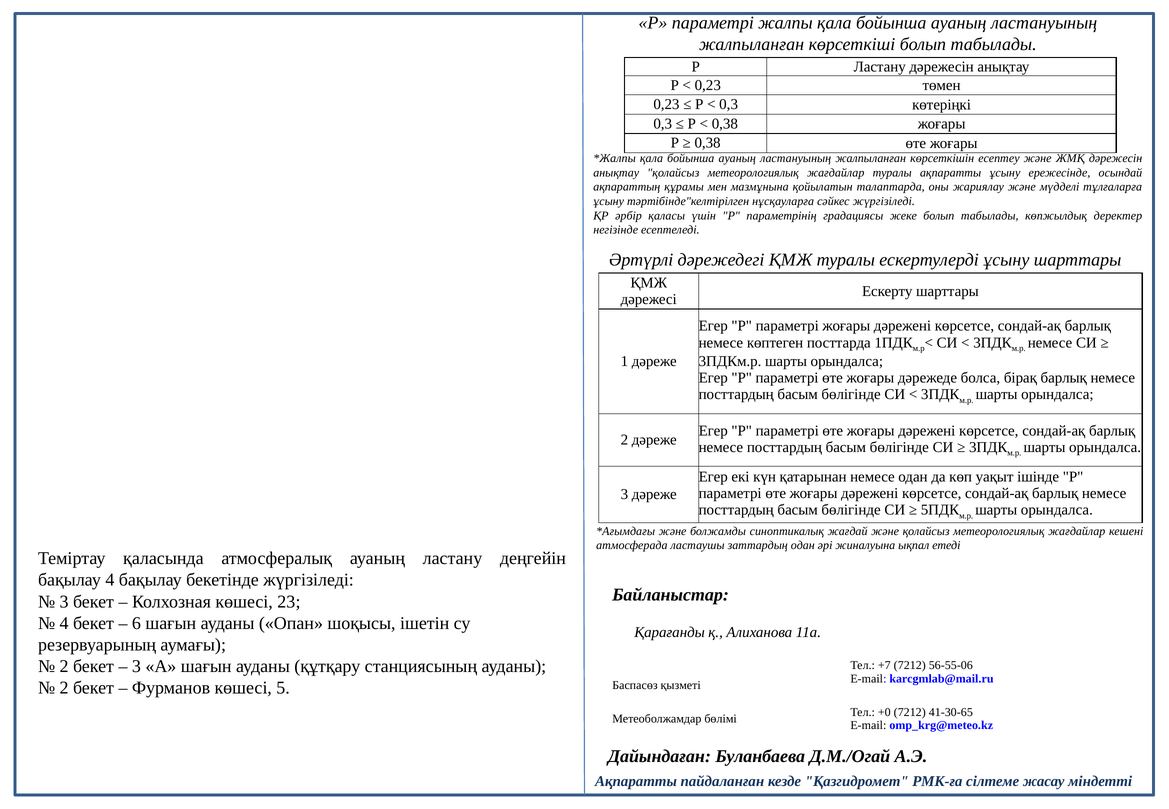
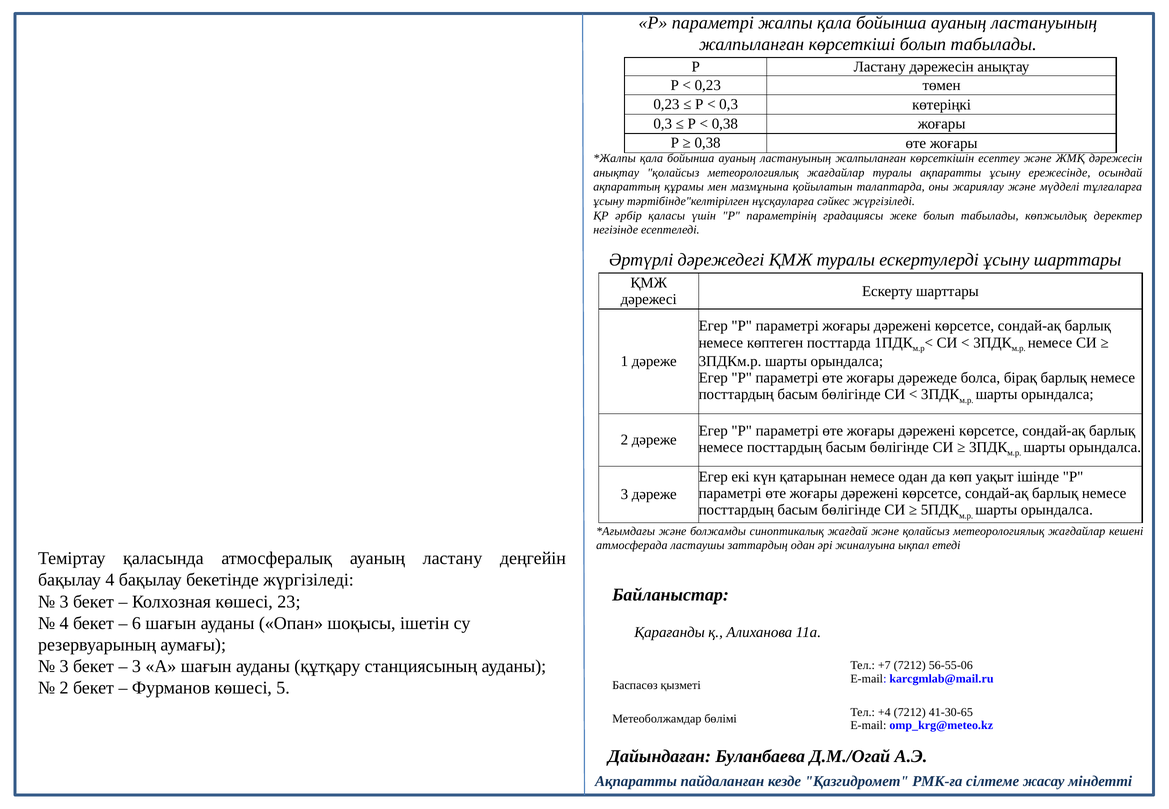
2 at (64, 667): 2 -> 3
+0: +0 -> +4
